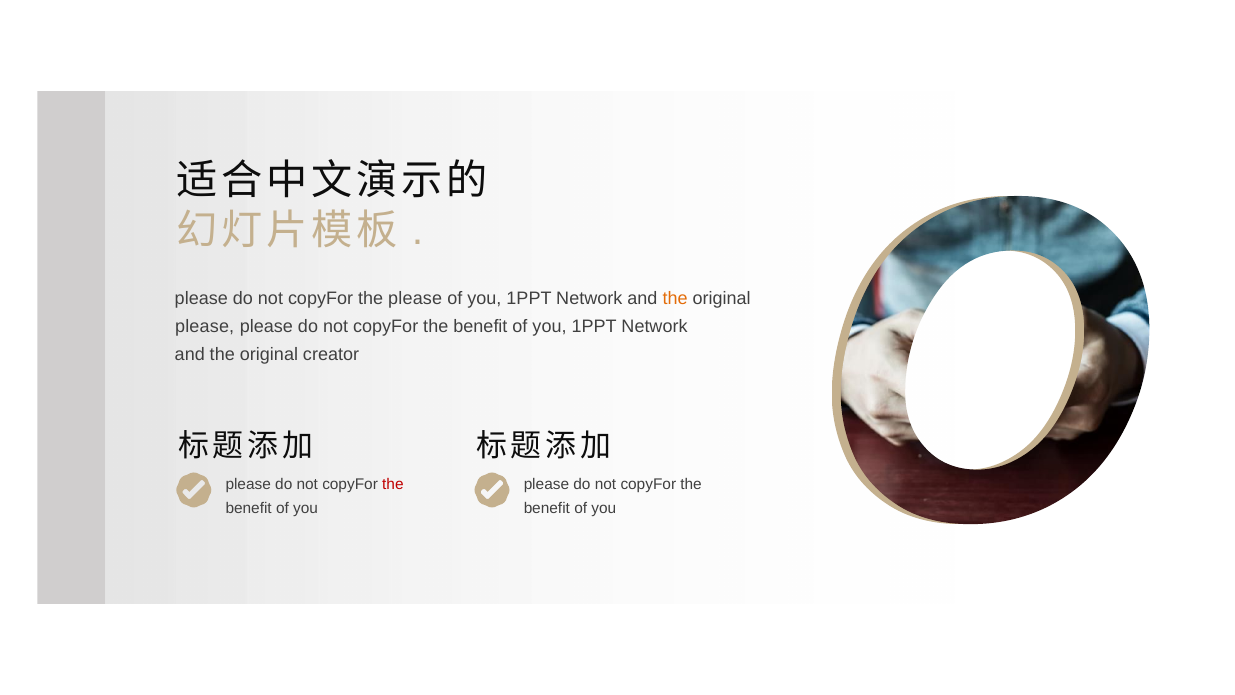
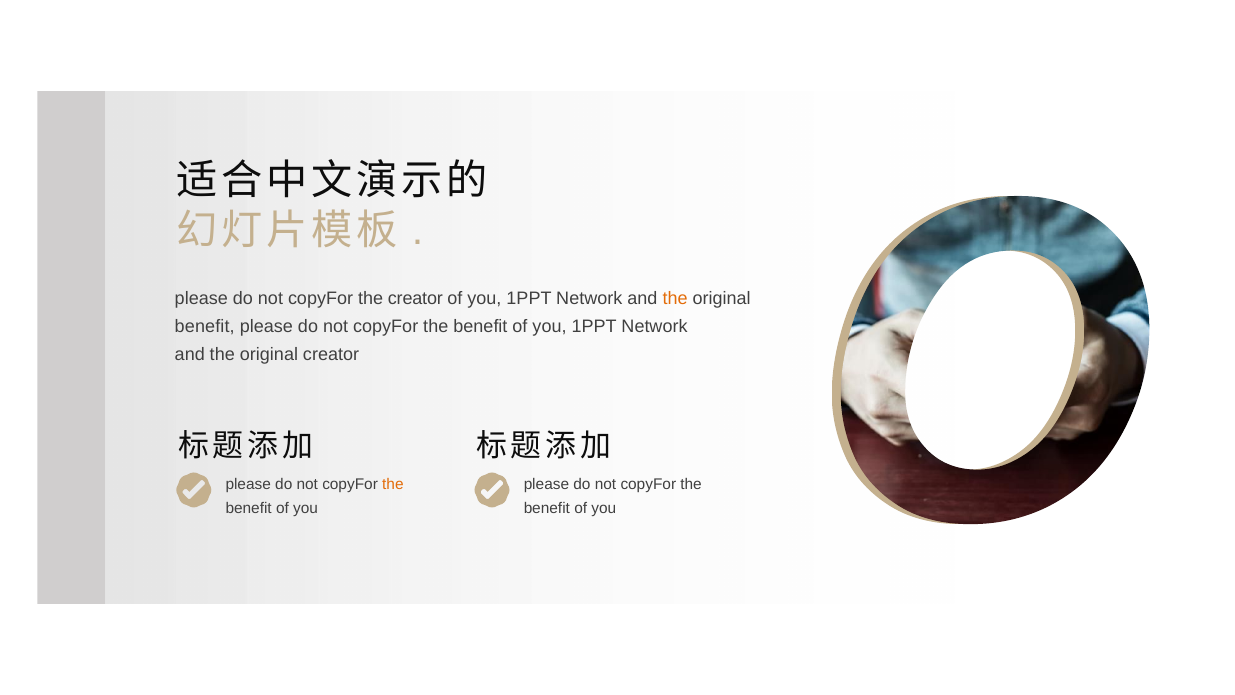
the please: please -> creator
please at (205, 326): please -> benefit
the at (393, 484) colour: red -> orange
